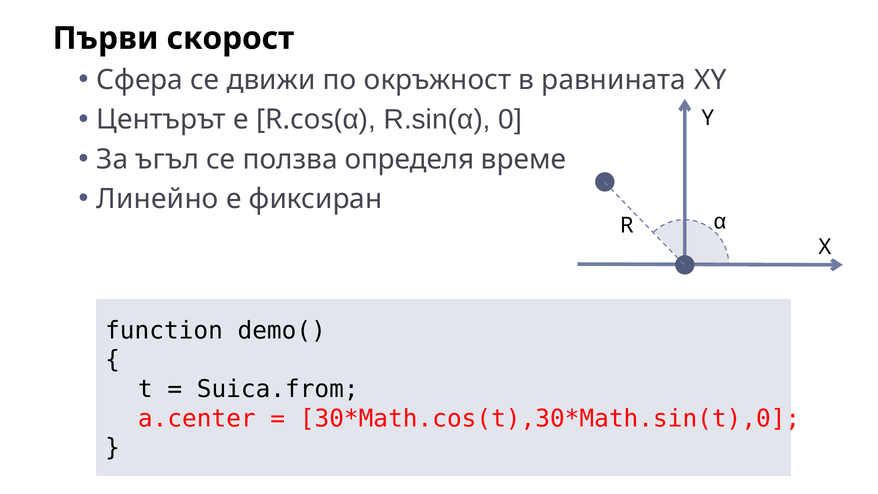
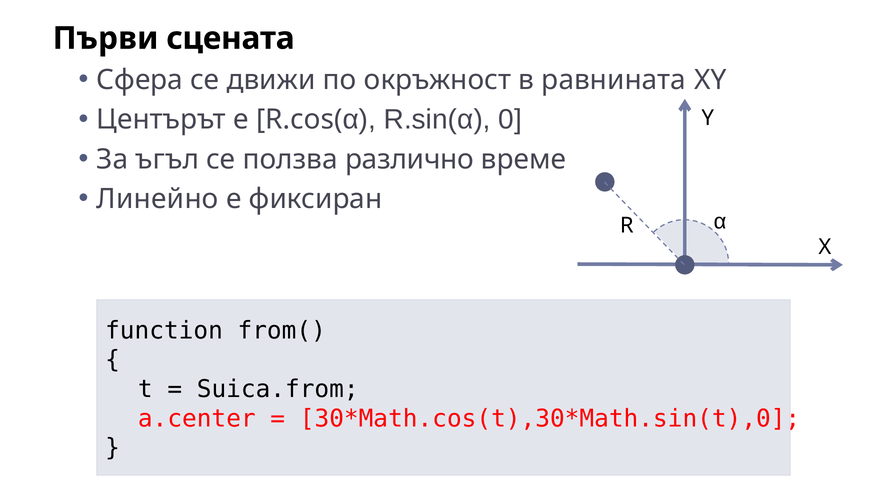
скорост: скорост -> сцената
определя: определя -> различно
demo(: demo( -> from(
